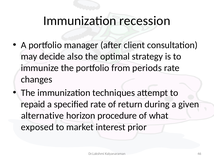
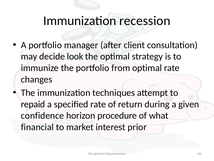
also: also -> look
from periods: periods -> optimal
alternative: alternative -> confidence
exposed: exposed -> financial
